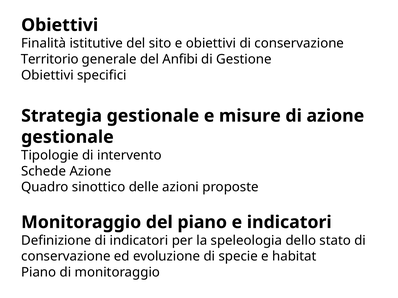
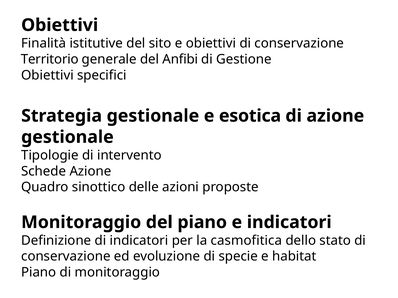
misure: misure -> esotica
speleologia: speleologia -> casmofitica
